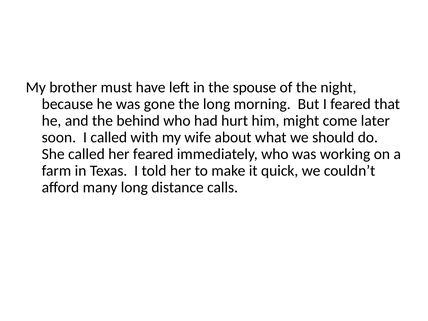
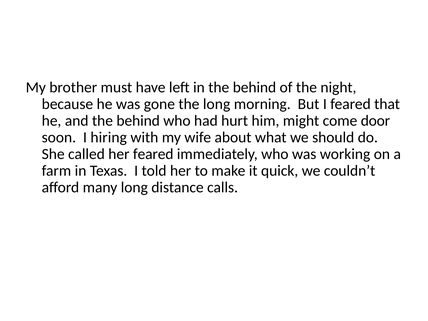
in the spouse: spouse -> behind
later: later -> door
I called: called -> hiring
